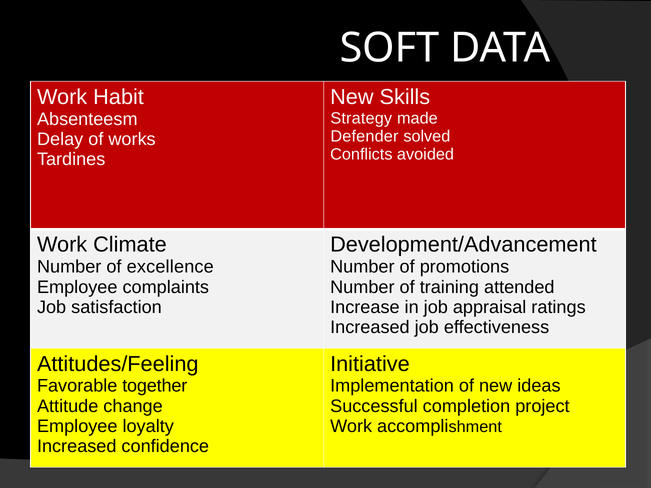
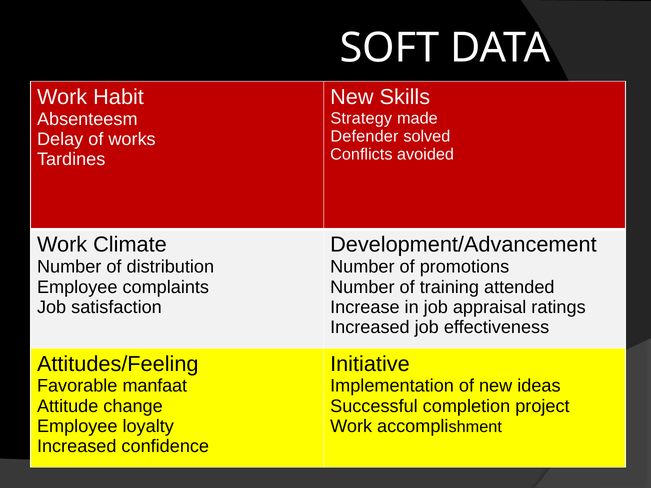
excellence: excellence -> distribution
together: together -> manfaat
